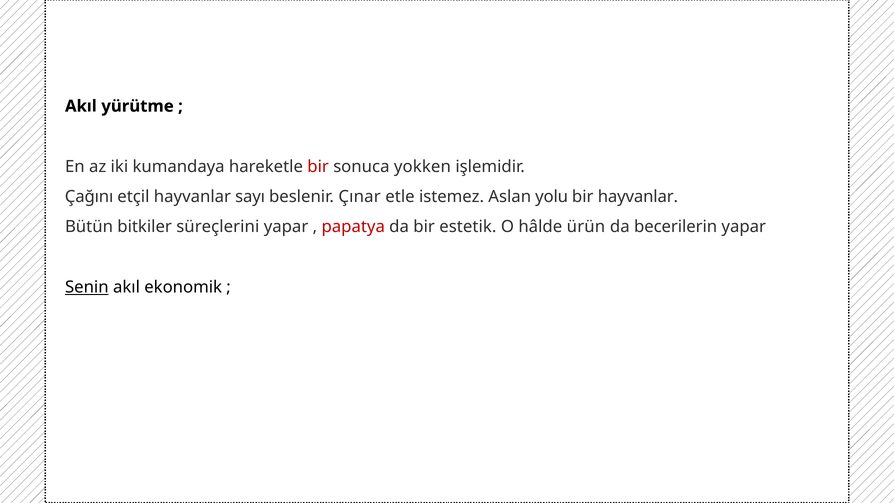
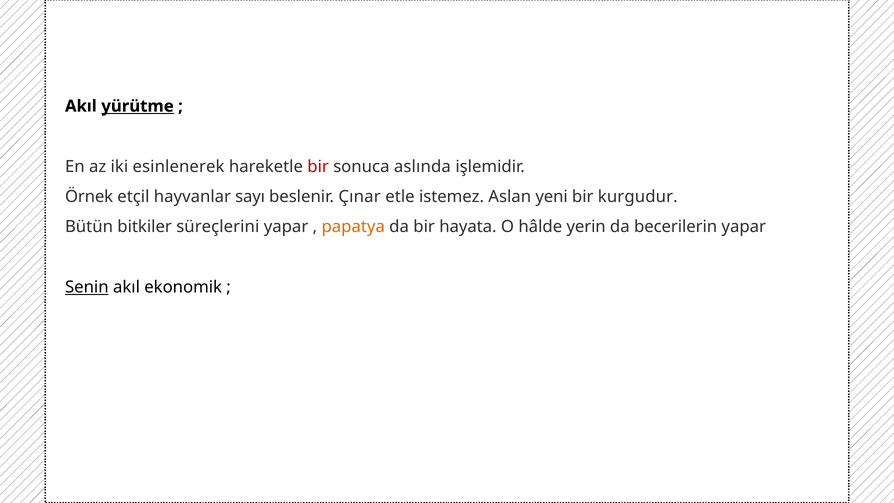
yürütme underline: none -> present
kumandaya: kumandaya -> esinlenerek
yokken: yokken -> aslında
Çağını: Çağını -> Örnek
yolu: yolu -> yeni
bir hayvanlar: hayvanlar -> kurgudur
papatya colour: red -> orange
estetik: estetik -> hayata
ürün: ürün -> yerin
